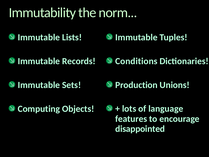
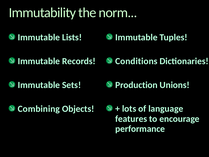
Computing: Computing -> Combining
disappointed: disappointed -> performance
